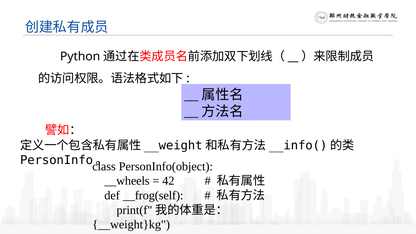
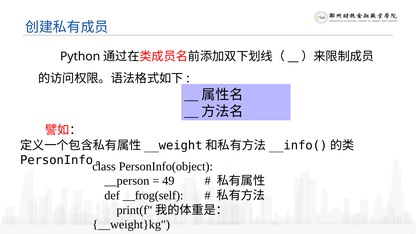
__wheels: __wheels -> __person
42: 42 -> 49
